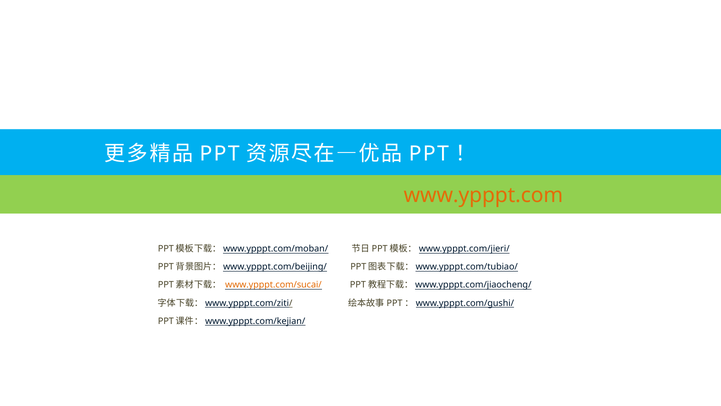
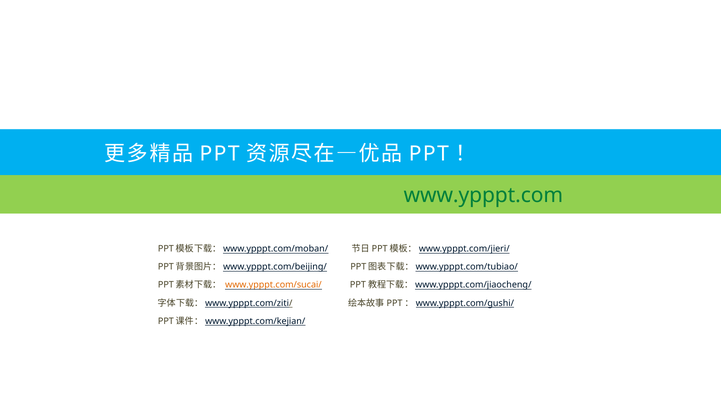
www.ypppt.com colour: orange -> green
